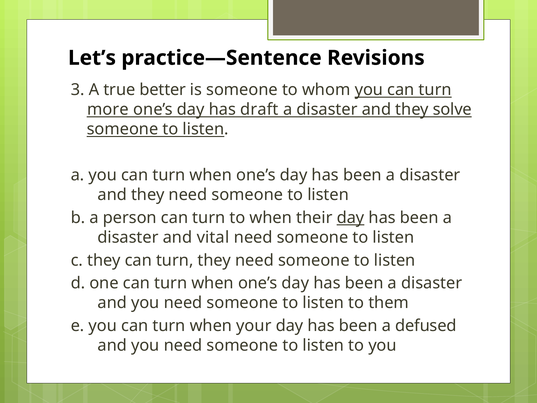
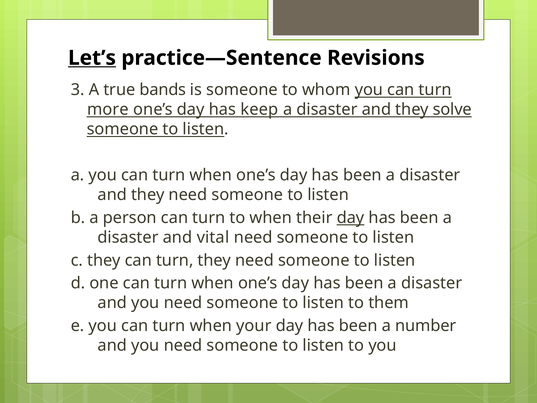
Let’s underline: none -> present
better: better -> bands
draft: draft -> keep
defused: defused -> number
